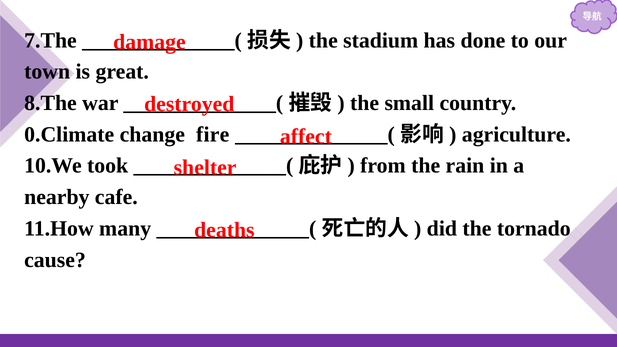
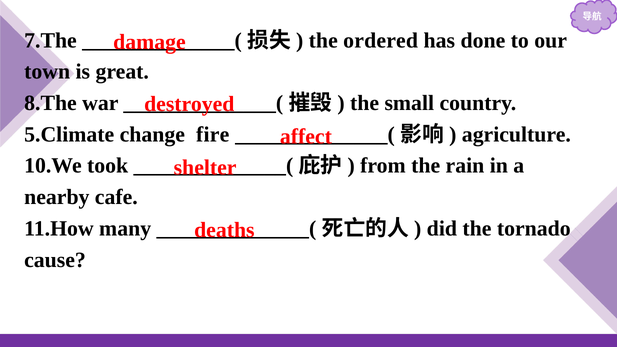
stadium: stadium -> ordered
0.Climate: 0.Climate -> 5.Climate
